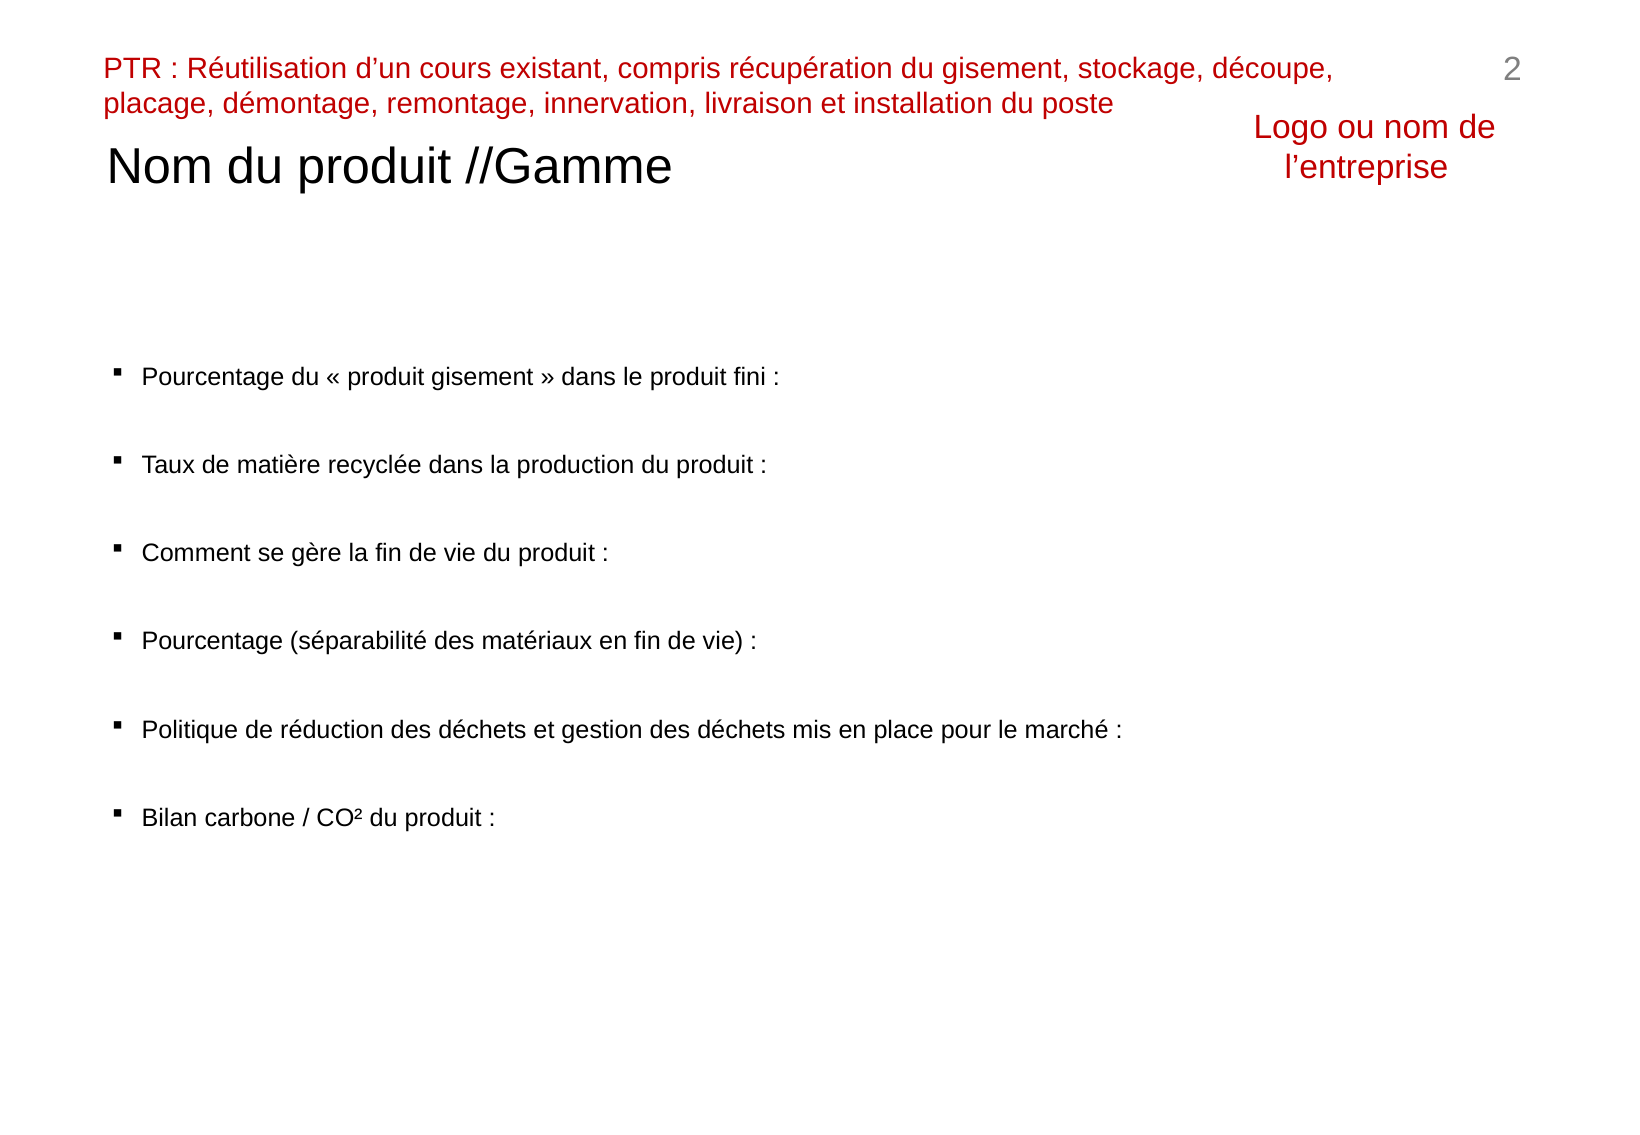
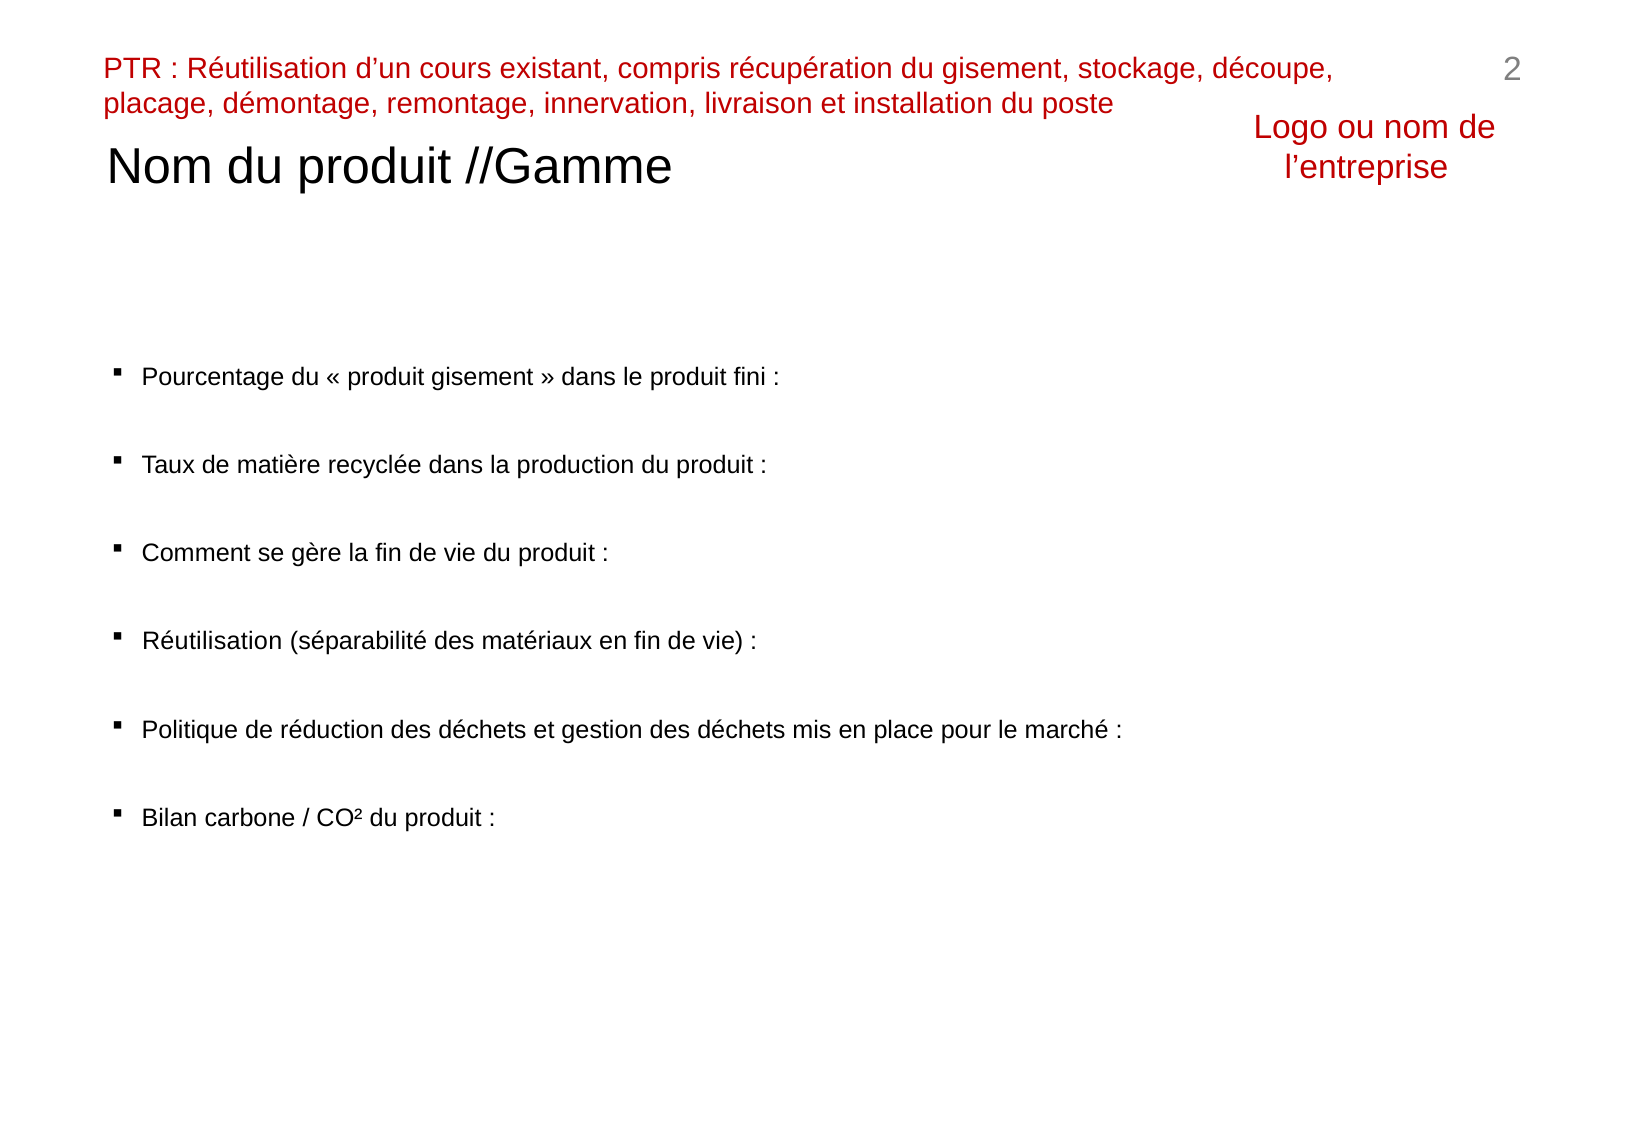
Pourcentage at (212, 642): Pourcentage -> Réutilisation
